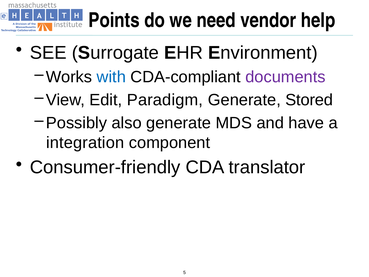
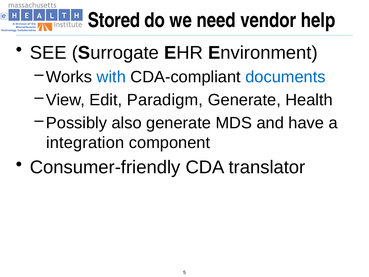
Points: Points -> Stored
documents colour: purple -> blue
Stored: Stored -> Health
